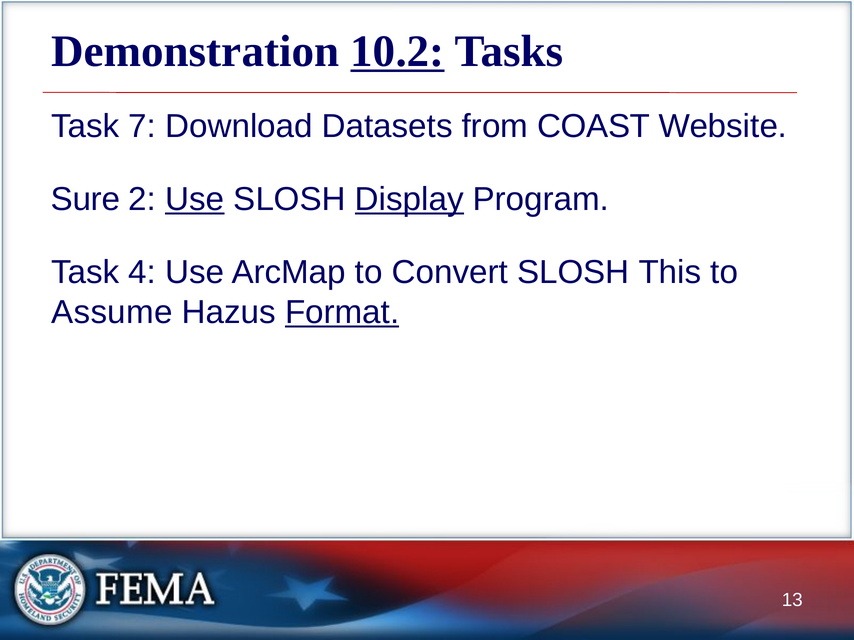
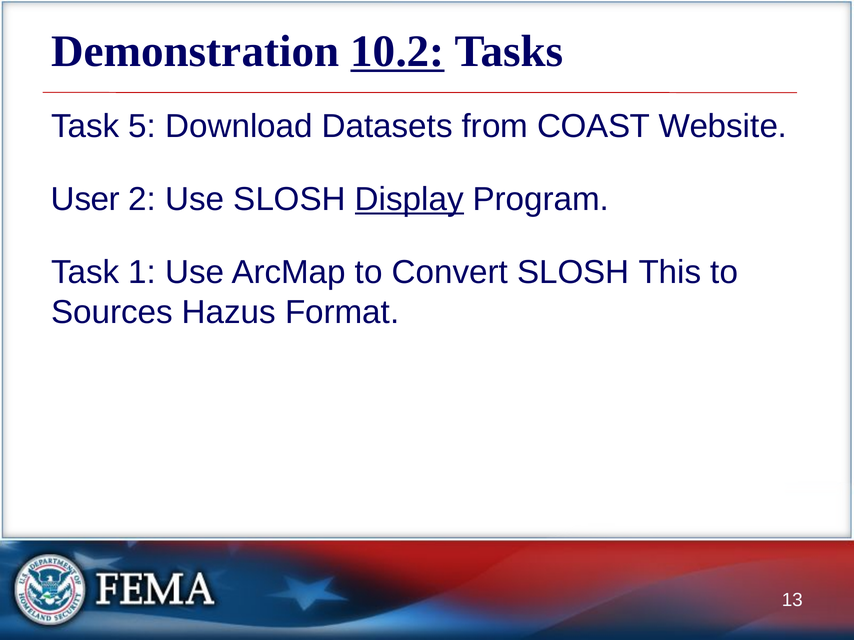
7: 7 -> 5
Sure: Sure -> User
Use at (195, 199) underline: present -> none
4: 4 -> 1
Assume: Assume -> Sources
Format underline: present -> none
